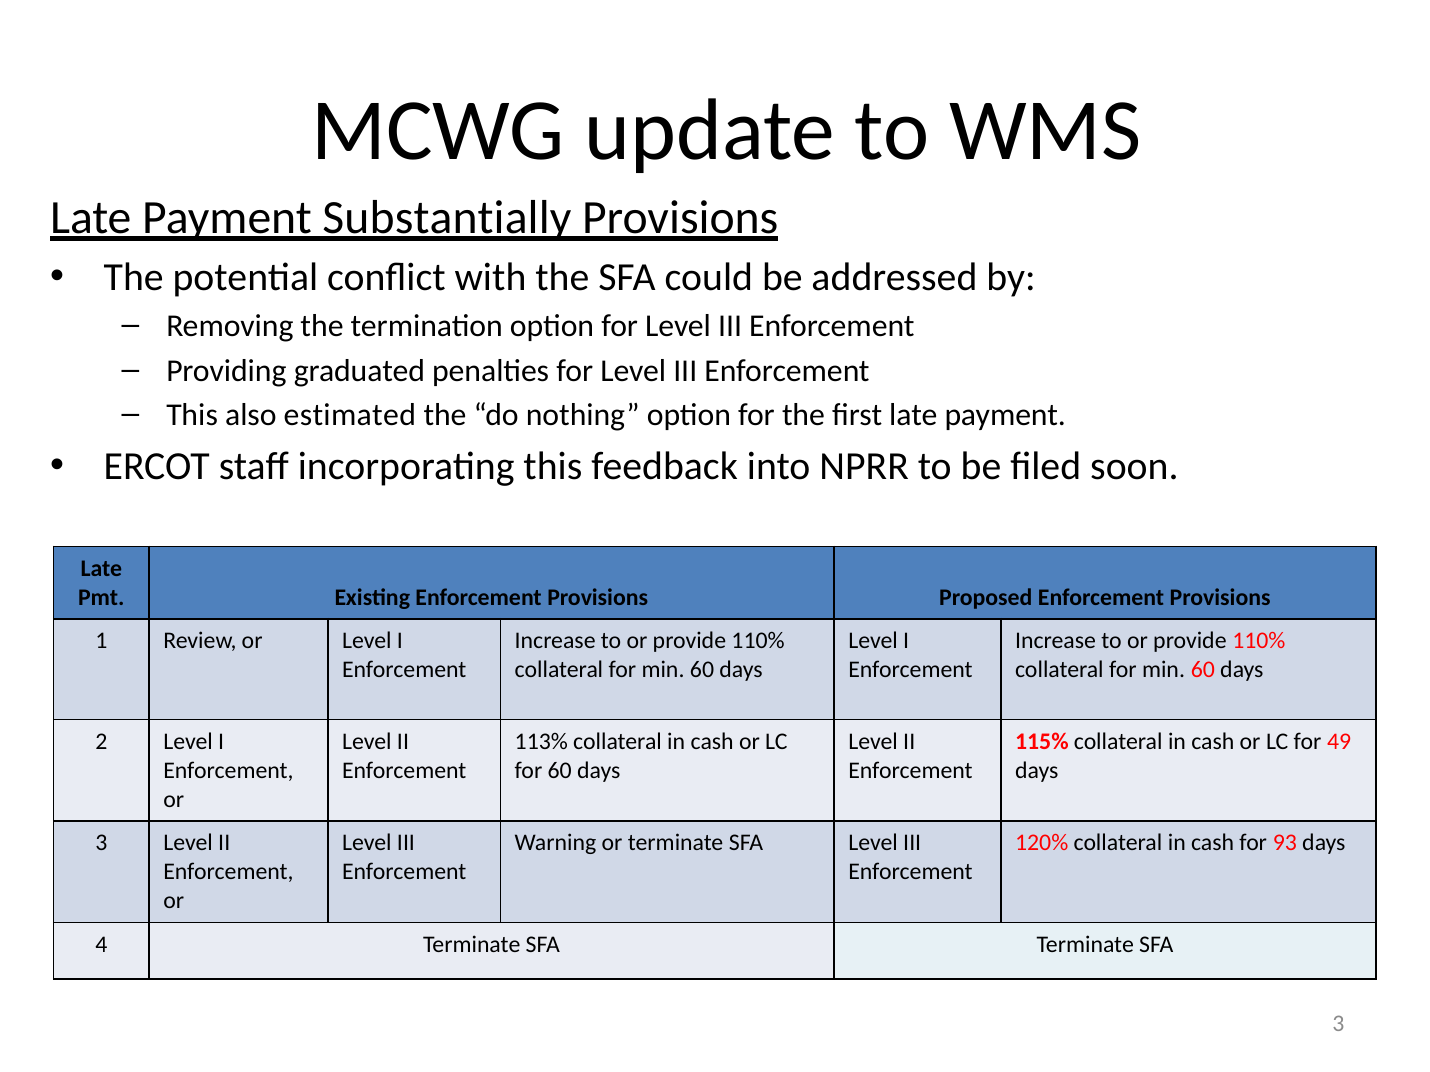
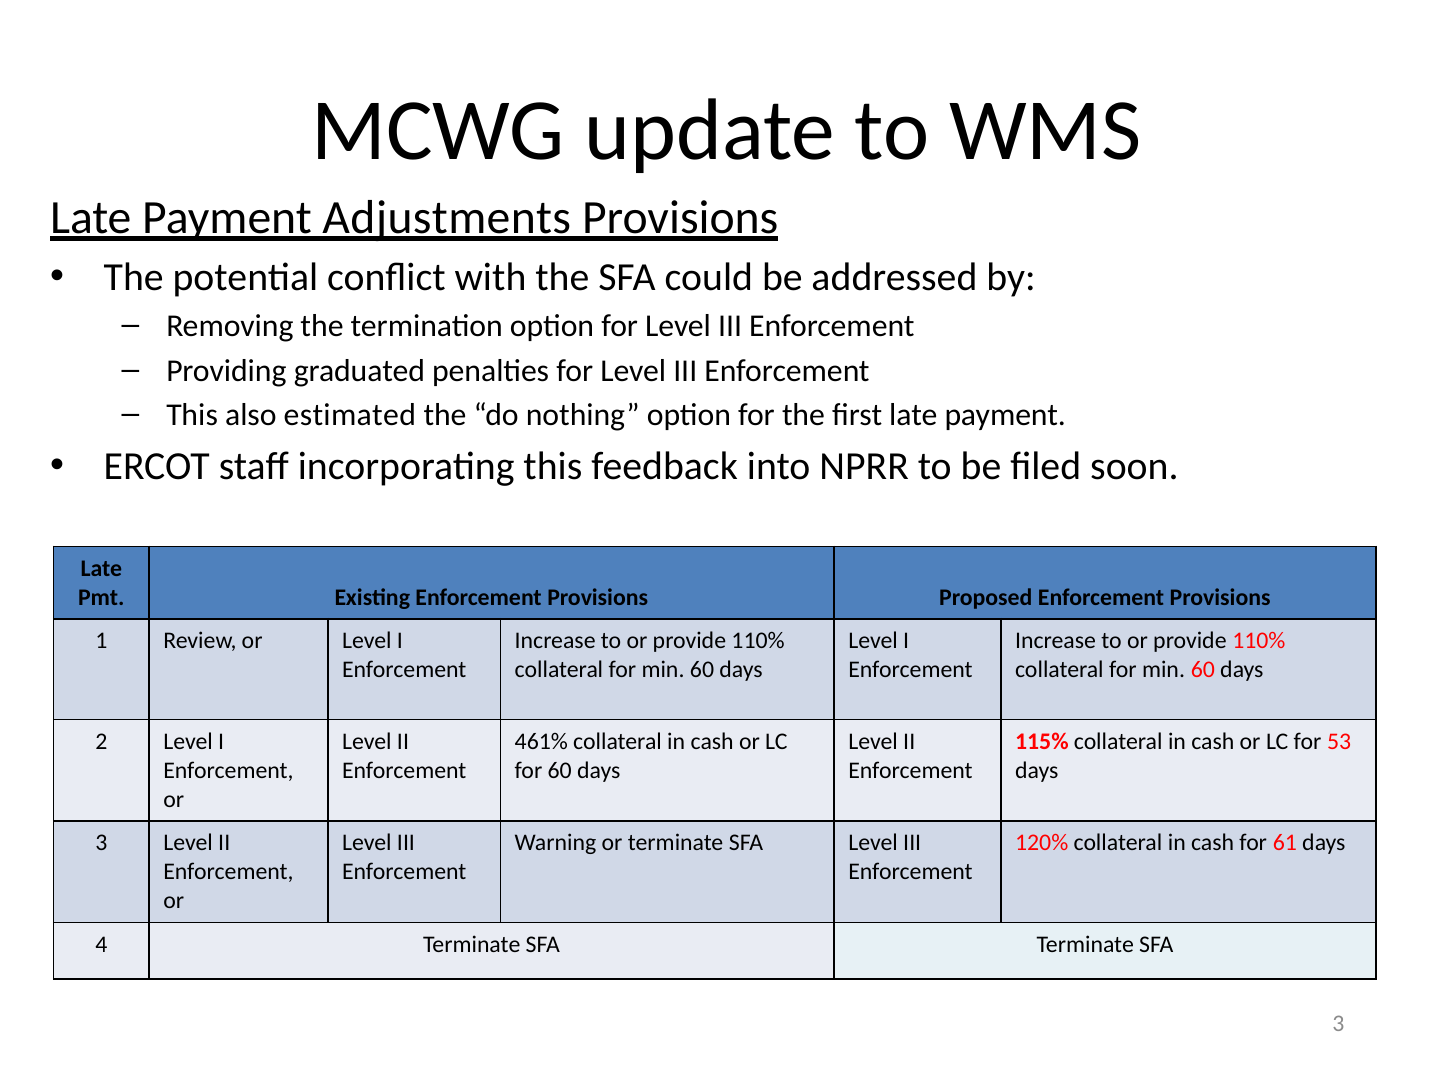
Substantially: Substantially -> Adjustments
113%: 113% -> 461%
49: 49 -> 53
93: 93 -> 61
